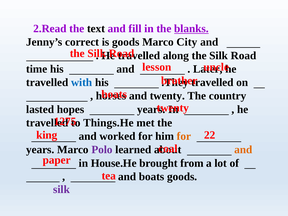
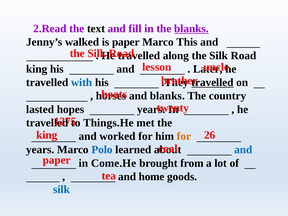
correct: correct -> walked
is goods: goods -> paper
City: City -> This
time at (37, 69): time -> king
travelled at (212, 82) underline: none -> present
and twenty: twenty -> blanks
22: 22 -> 26
Polo colour: purple -> blue
and at (243, 150) colour: orange -> blue
House.He: House.He -> Come.He
and boats: boats -> home
silk at (62, 189) colour: purple -> blue
